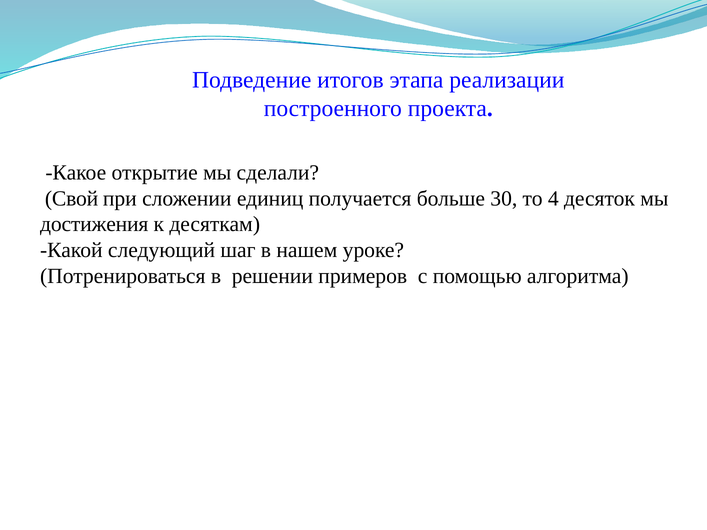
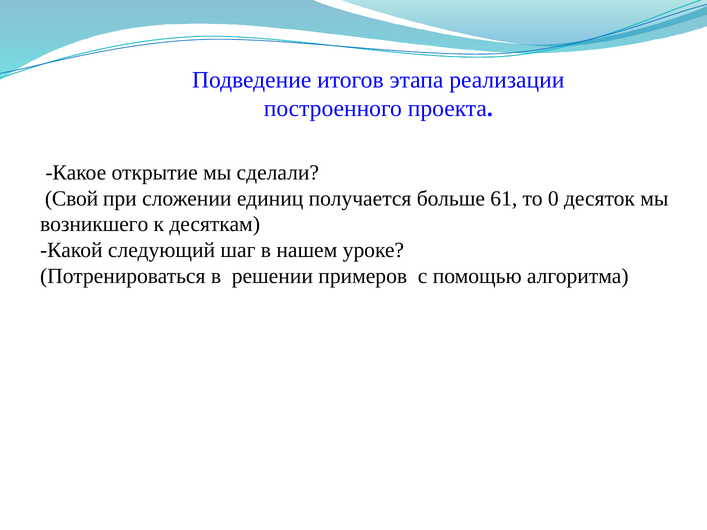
30: 30 -> 61
4: 4 -> 0
достижения: достижения -> возникшего
